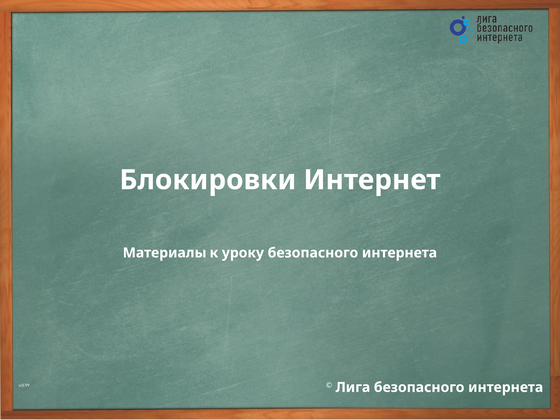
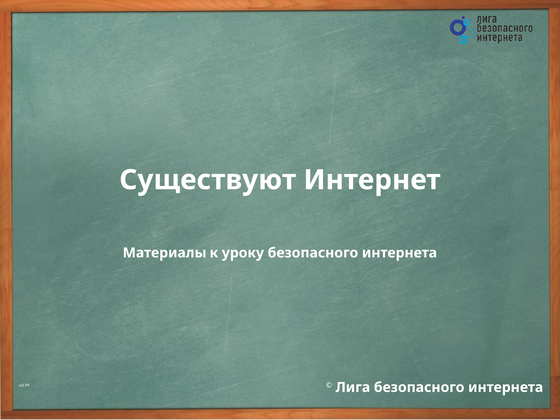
Блокировки: Блокировки -> Существуют
